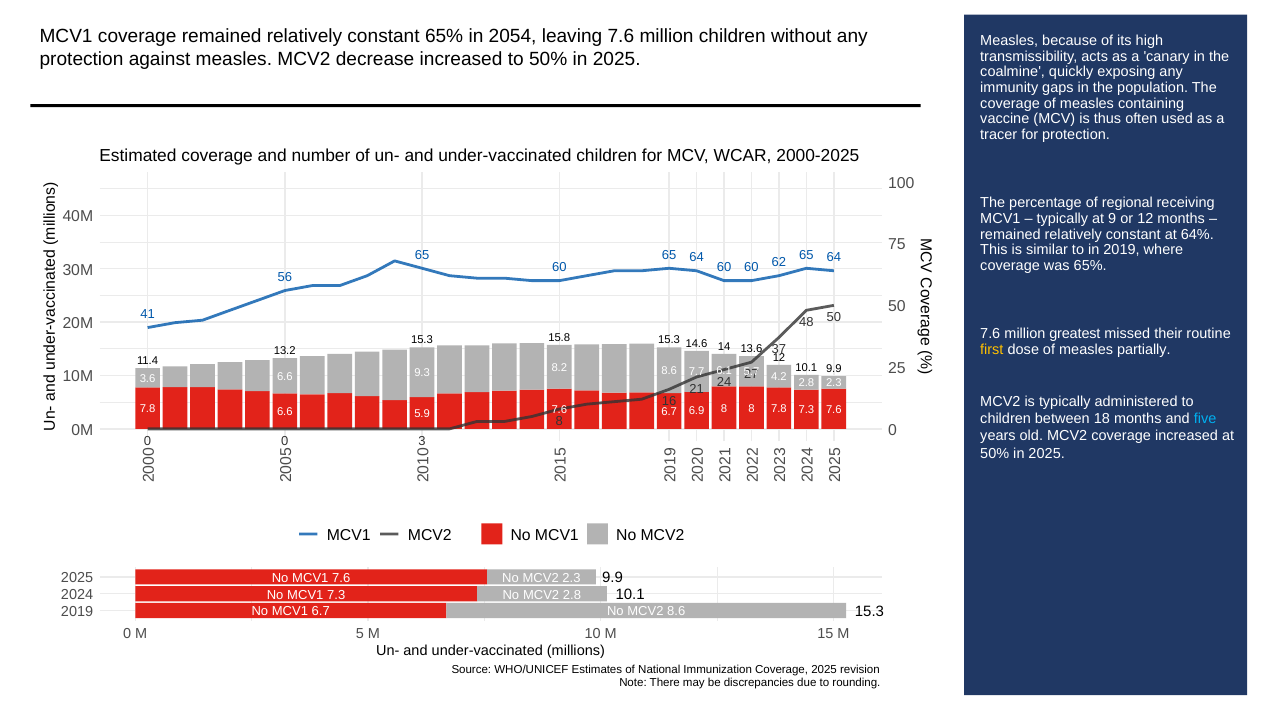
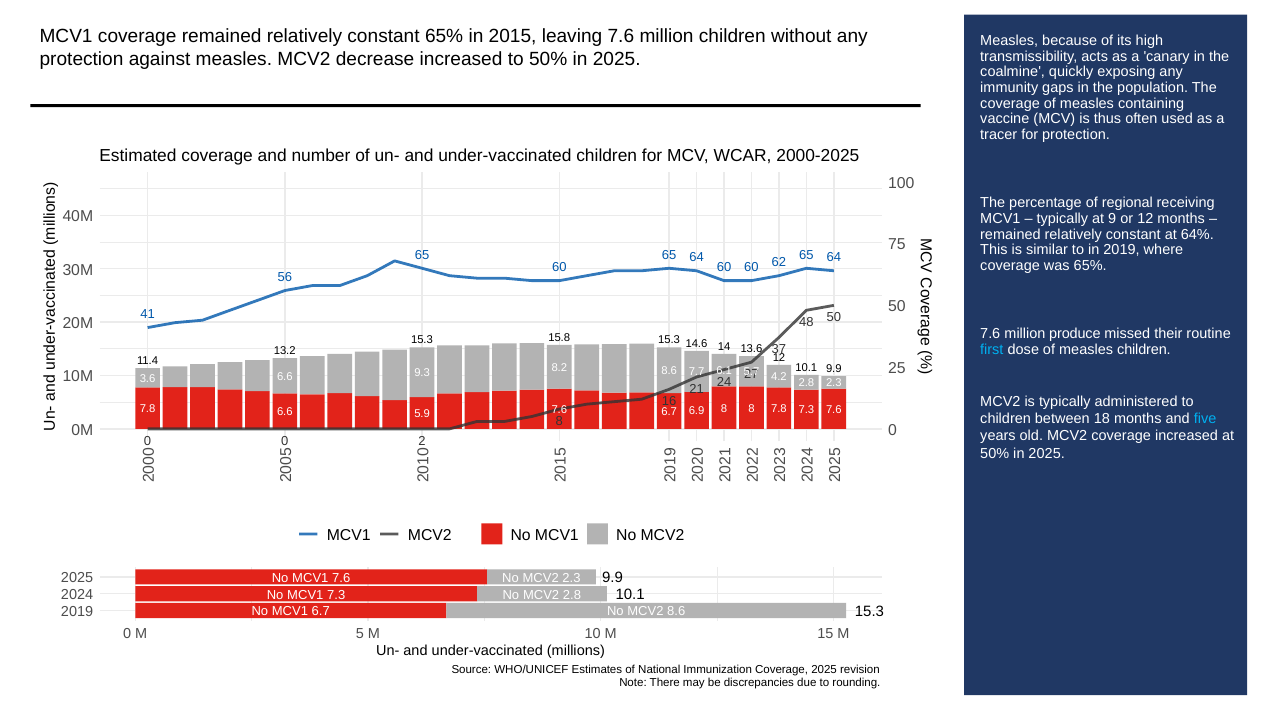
2054: 2054 -> 2015
greatest: greatest -> produce
first colour: yellow -> light blue
measles partially: partially -> children
3 at (422, 441): 3 -> 2
